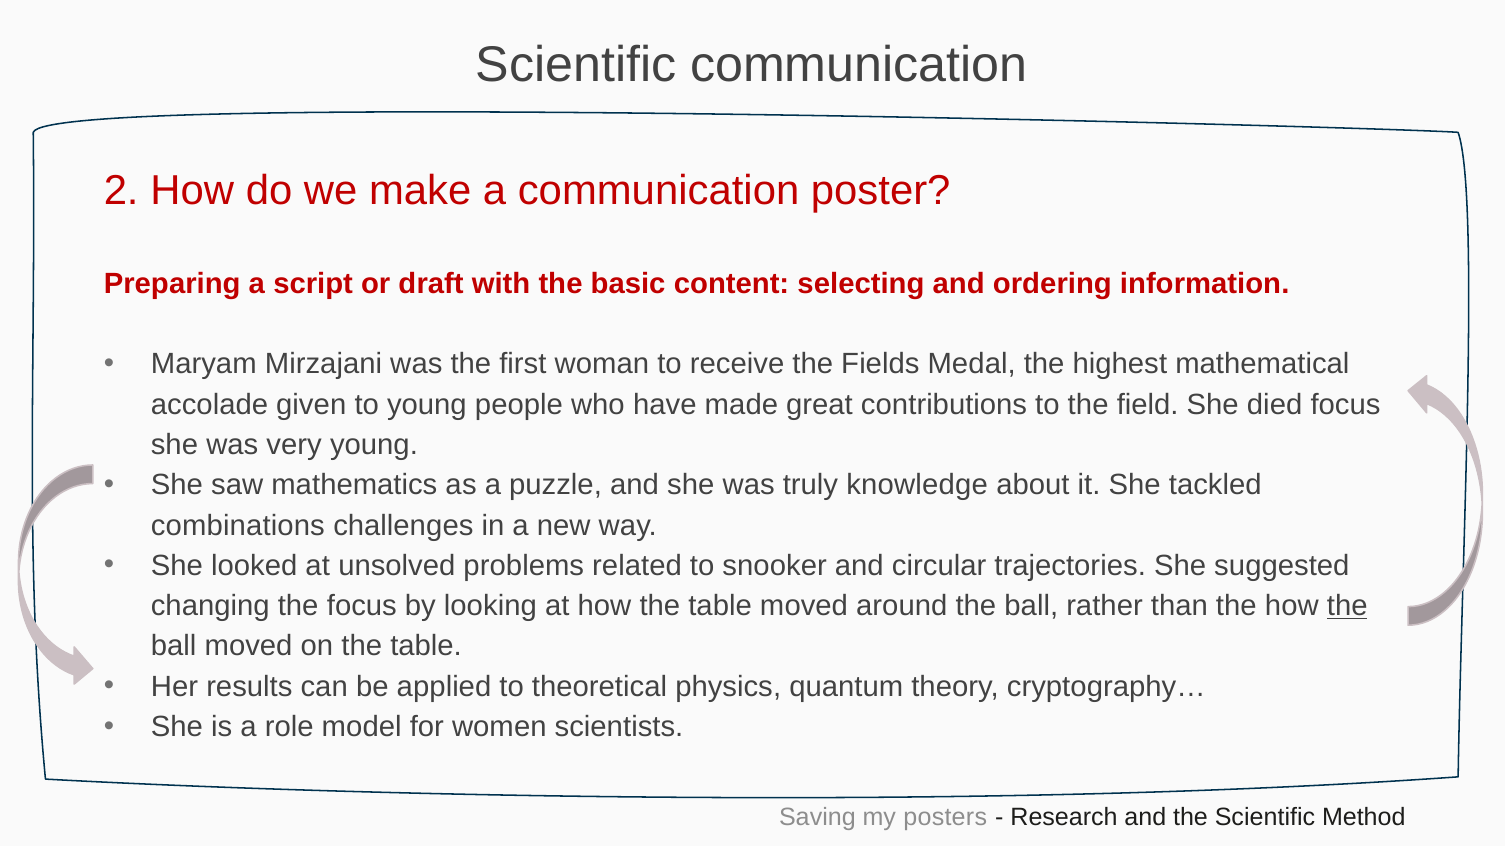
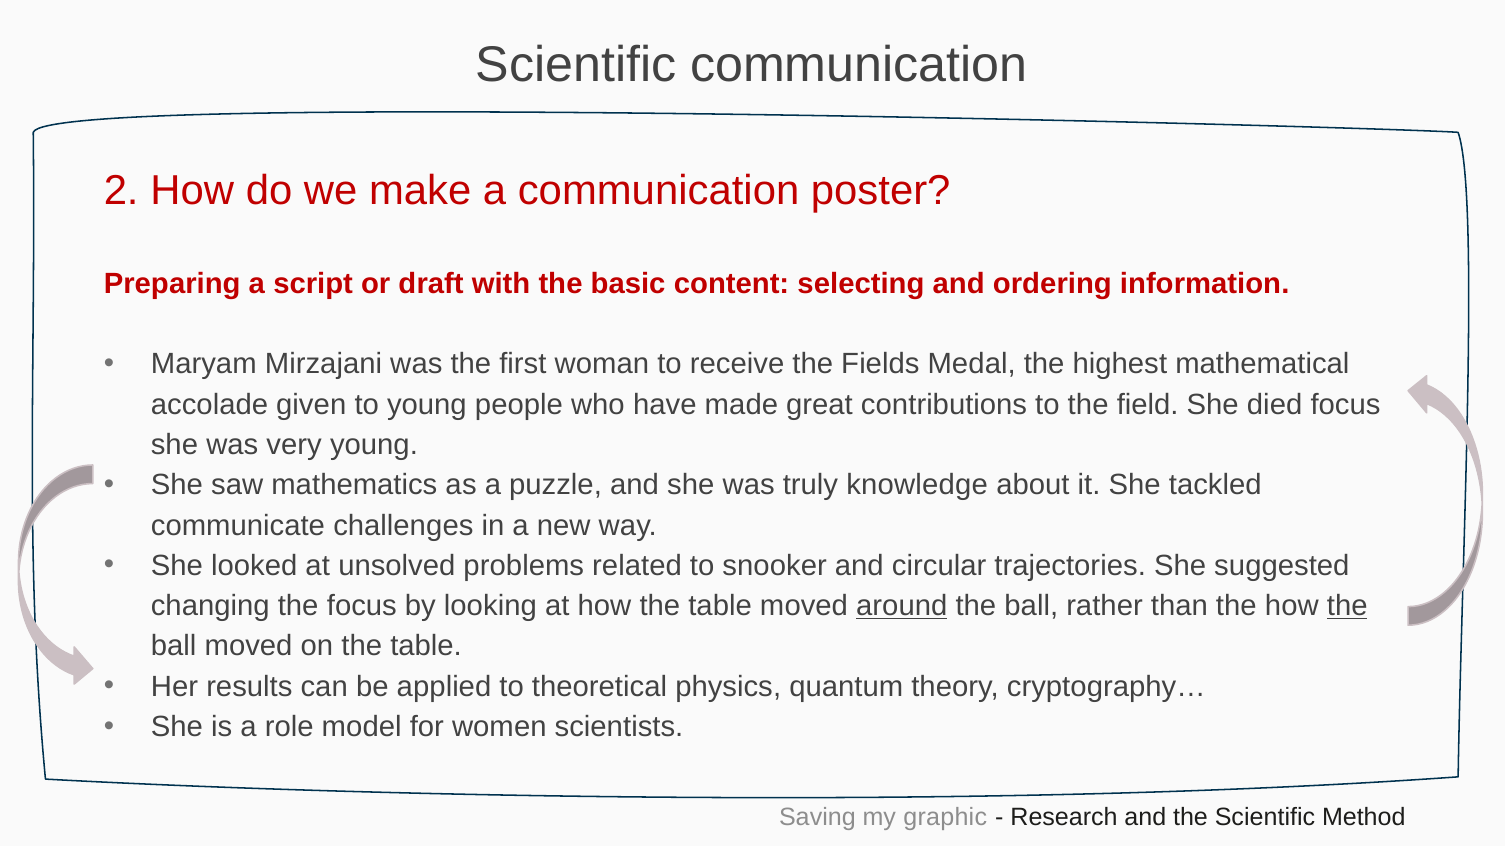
combinations: combinations -> communicate
around underline: none -> present
posters: posters -> graphic
